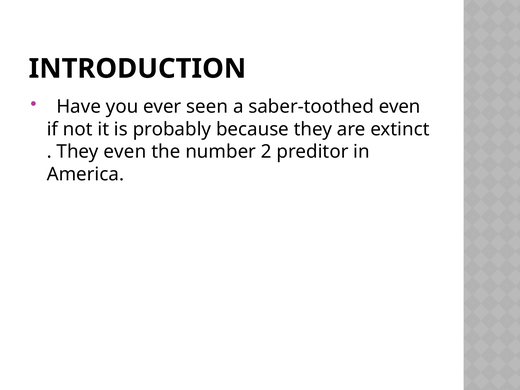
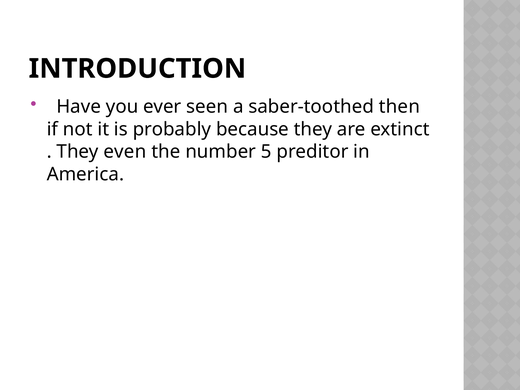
saber-toothed even: even -> then
2: 2 -> 5
